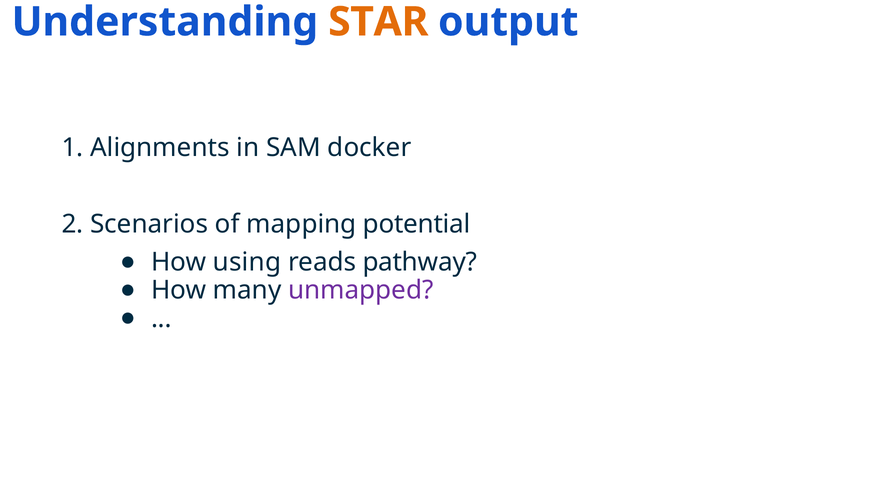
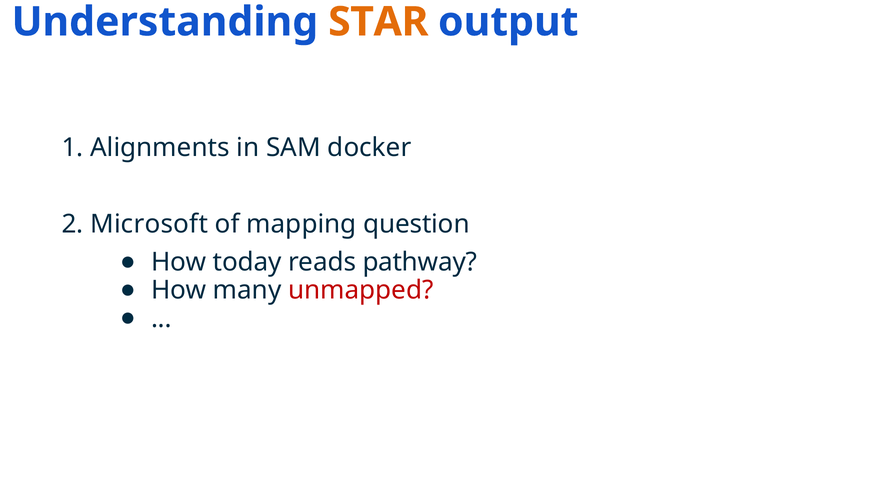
Scenarios: Scenarios -> Microsoft
potential: potential -> question
using: using -> today
unmapped colour: purple -> red
